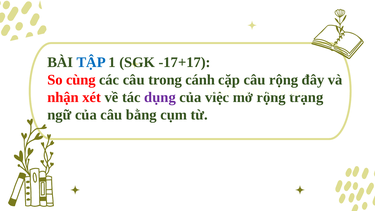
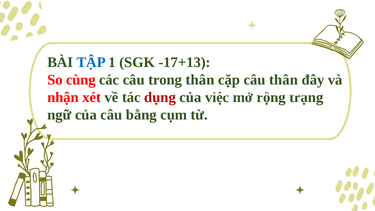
-17+17: -17+17 -> -17+13
trong cánh: cánh -> thân
câu rộng: rộng -> thân
dụng colour: purple -> red
